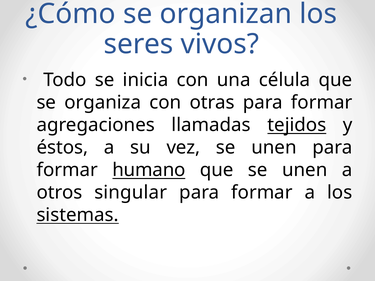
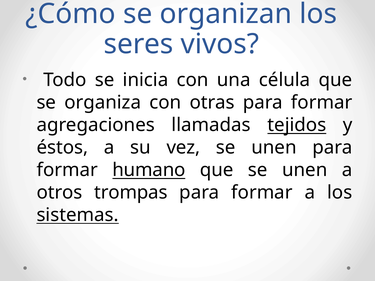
singular: singular -> trompas
